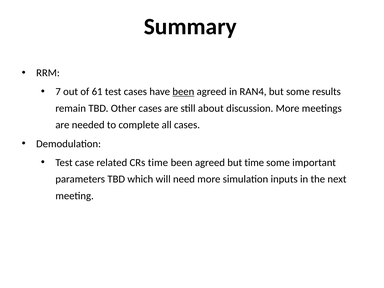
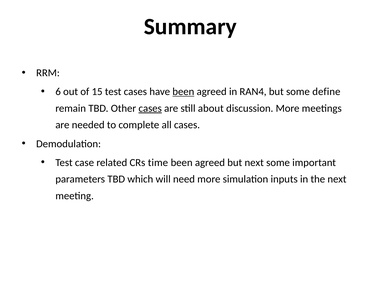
7: 7 -> 6
61: 61 -> 15
results: results -> define
cases at (150, 108) underline: none -> present
but time: time -> next
